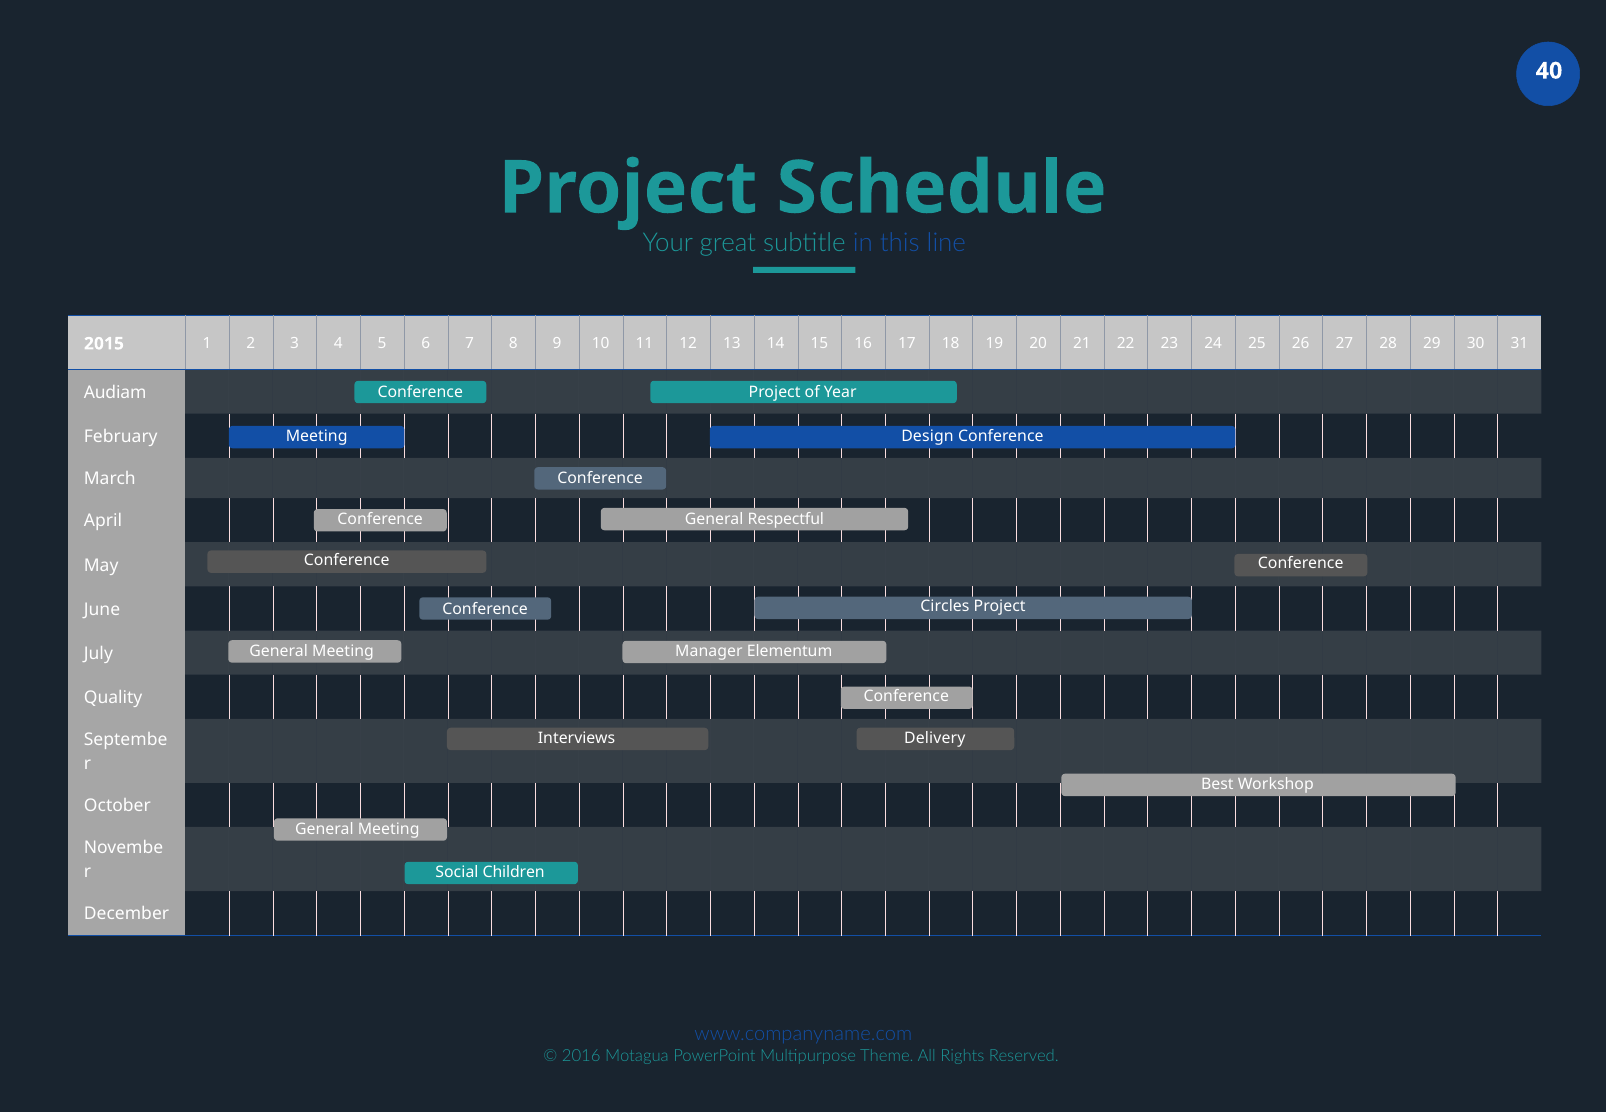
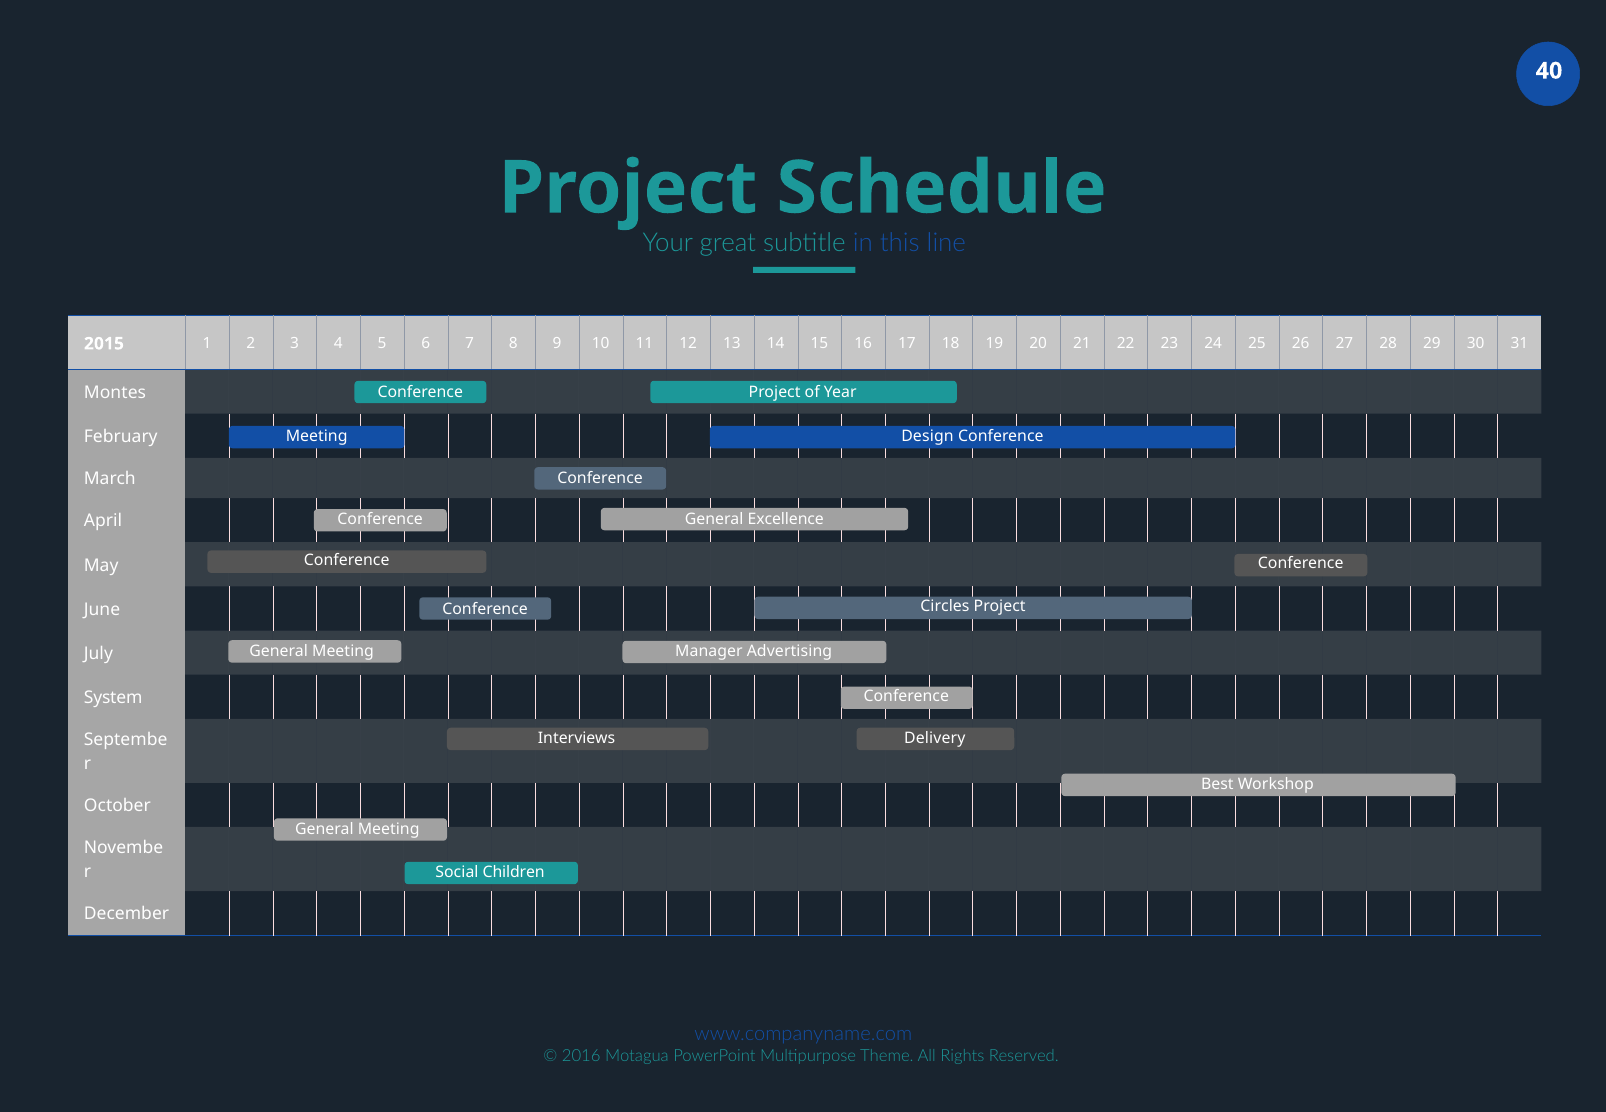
Audiam: Audiam -> Montes
Respectful: Respectful -> Excellence
Elementum: Elementum -> Advertising
Quality: Quality -> System
